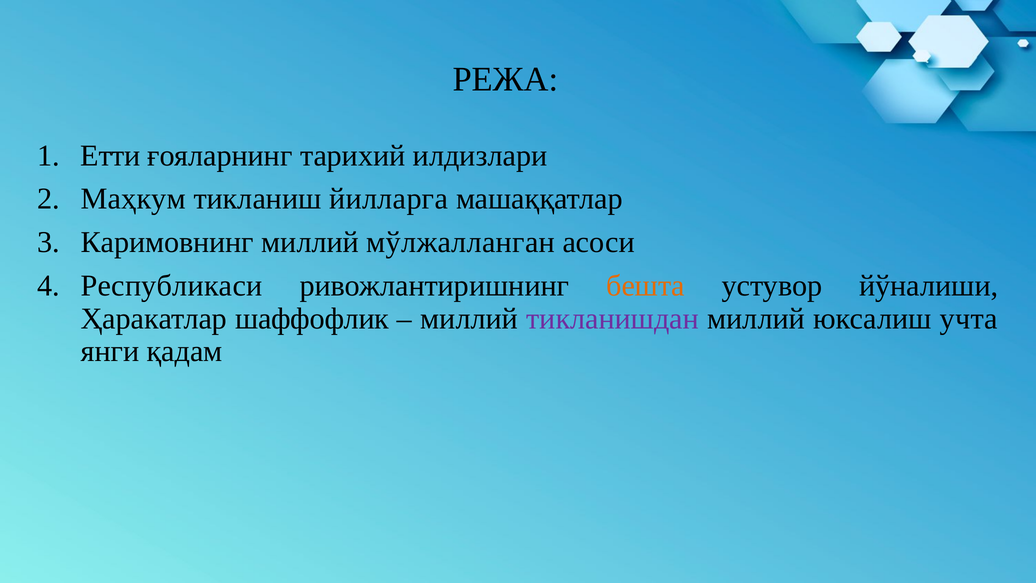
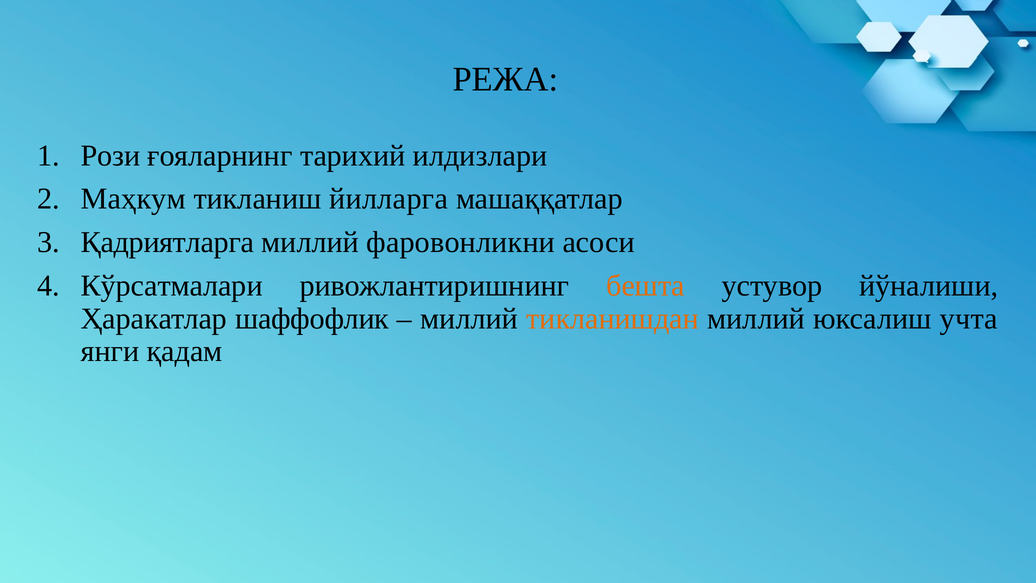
Етти: Етти -> Рози
Каримовнинг: Каримовнинг -> Қадриятларга
мўлжалланган: мўлжалланган -> фаровонликни
Республикаси: Республикаси -> Кўрсатмалари
тикланишдан colour: purple -> orange
